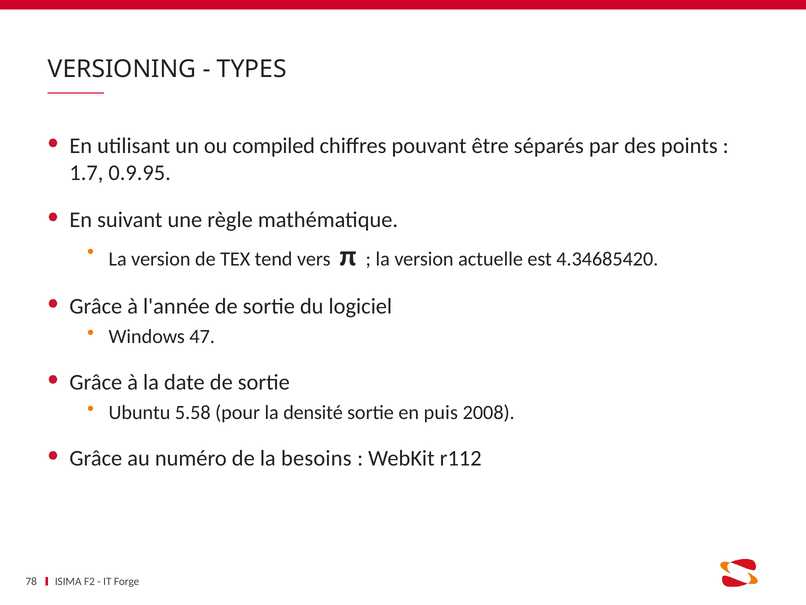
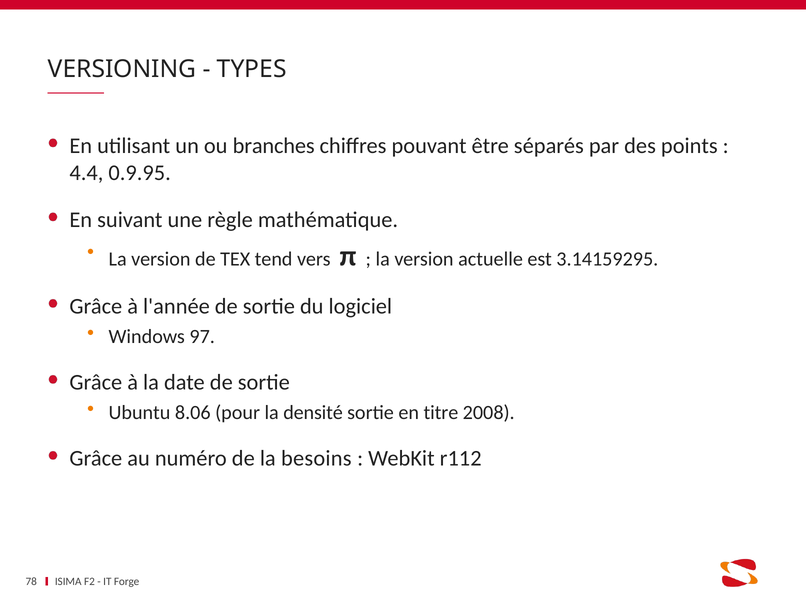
compiled: compiled -> branches
1.7: 1.7 -> 4.4
4.34685420: 4.34685420 -> 3.14159295
47: 47 -> 97
5.58: 5.58 -> 8.06
puis: puis -> titre
